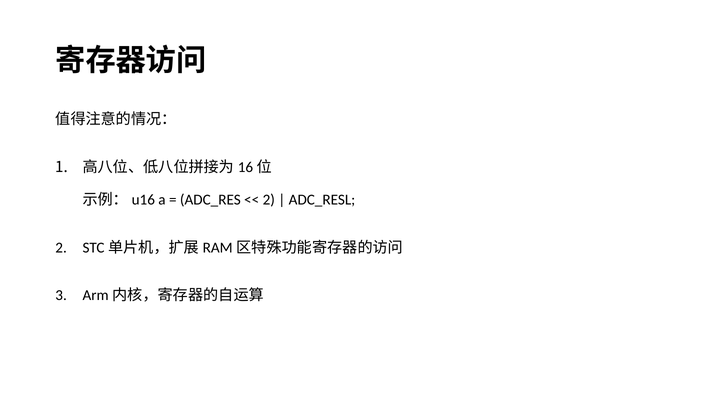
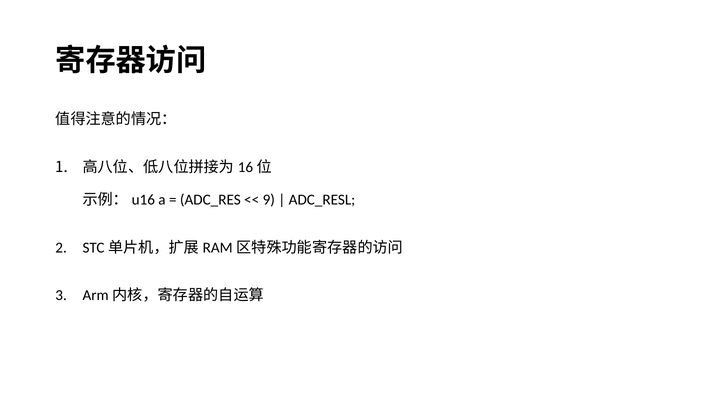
2 at (269, 200): 2 -> 9
